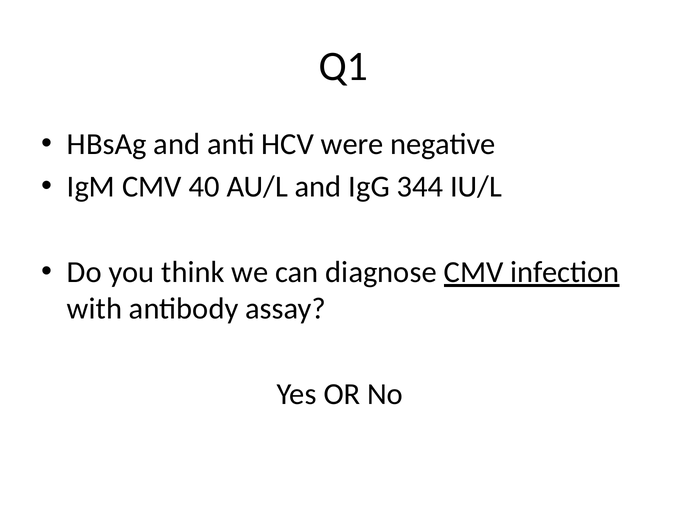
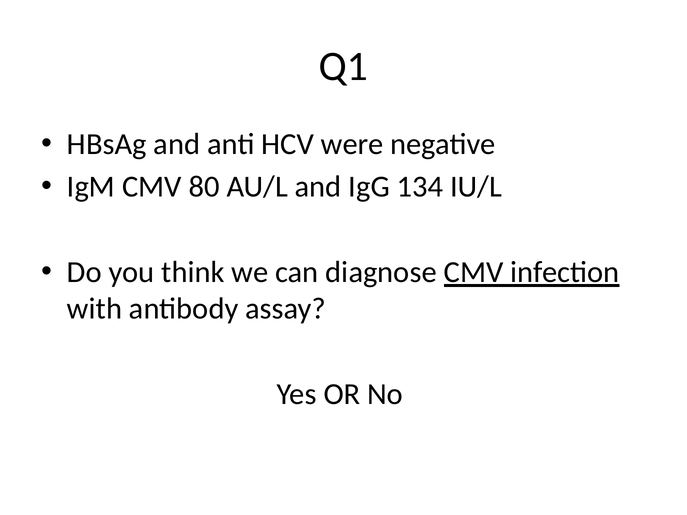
40: 40 -> 80
344: 344 -> 134
